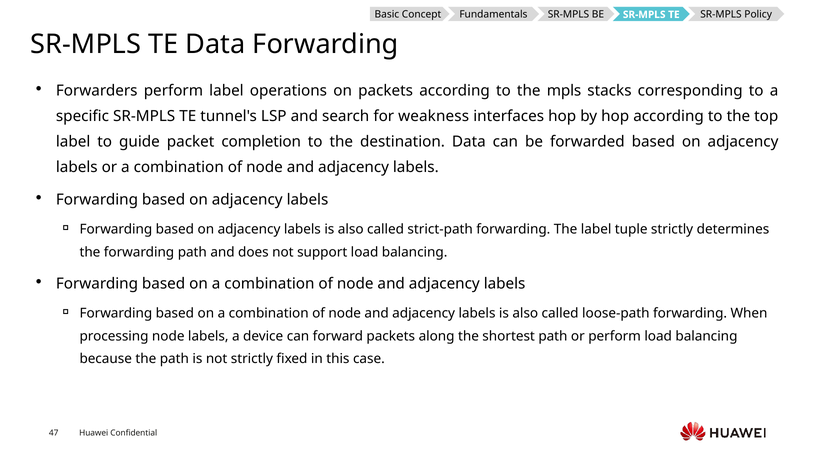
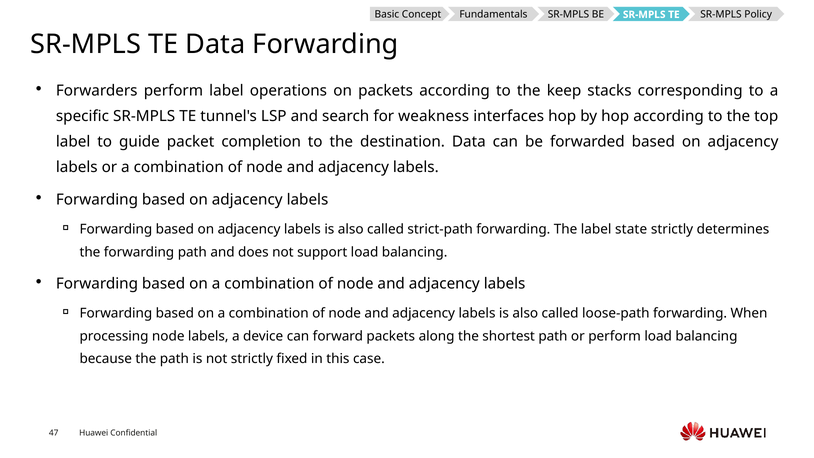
mpls: mpls -> keep
tuple: tuple -> state
